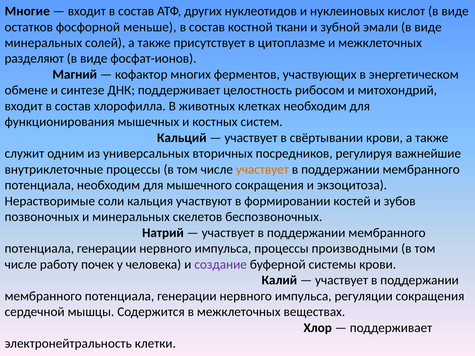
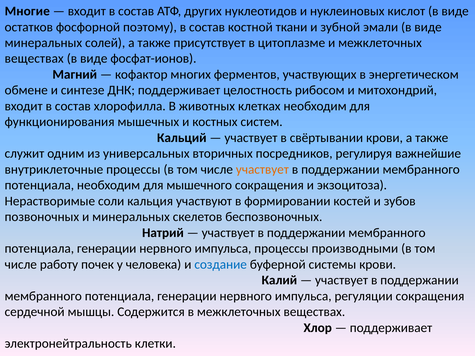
меньше: меньше -> поэтому
разделяют at (34, 59): разделяют -> веществах
создание colour: purple -> blue
